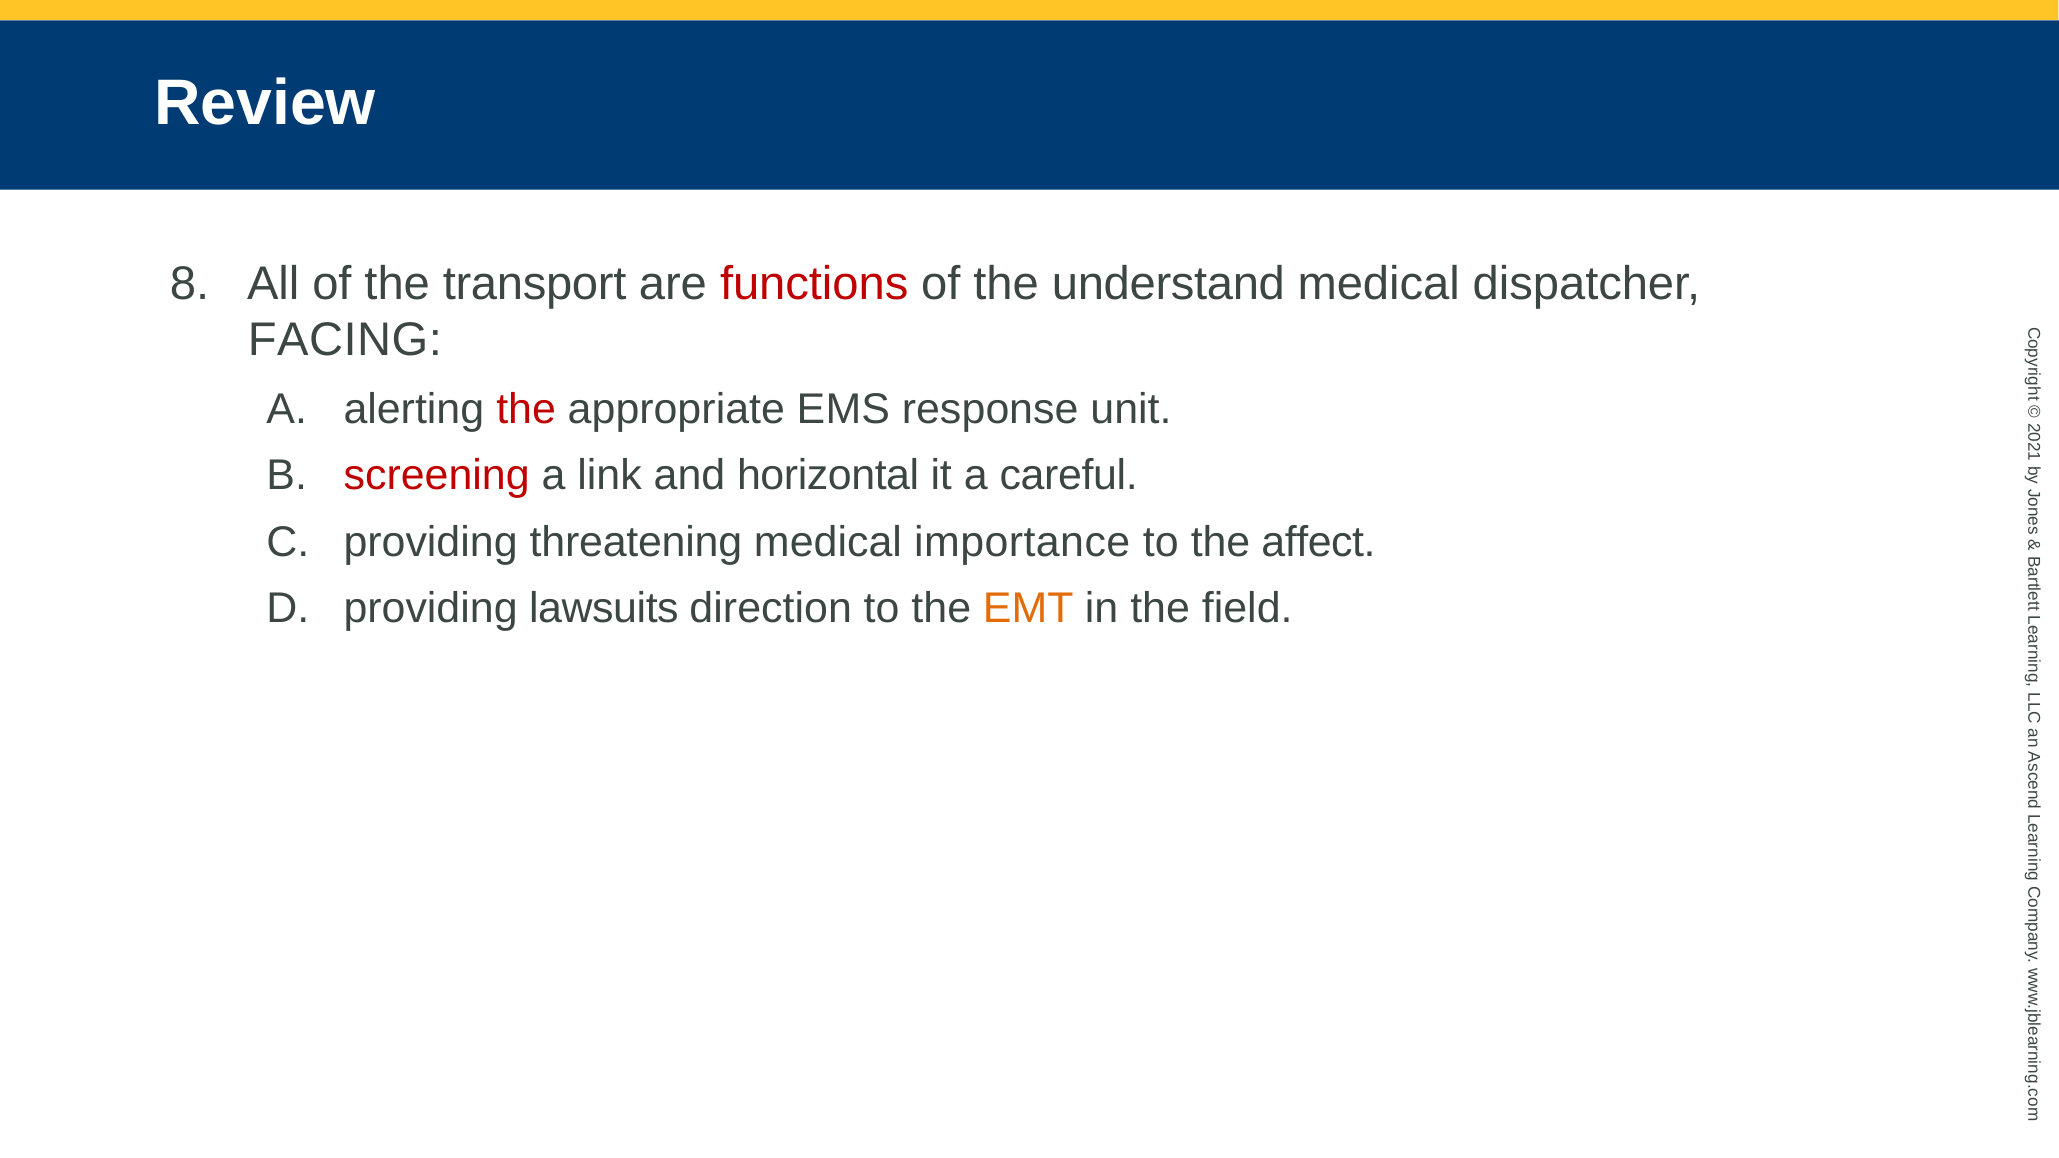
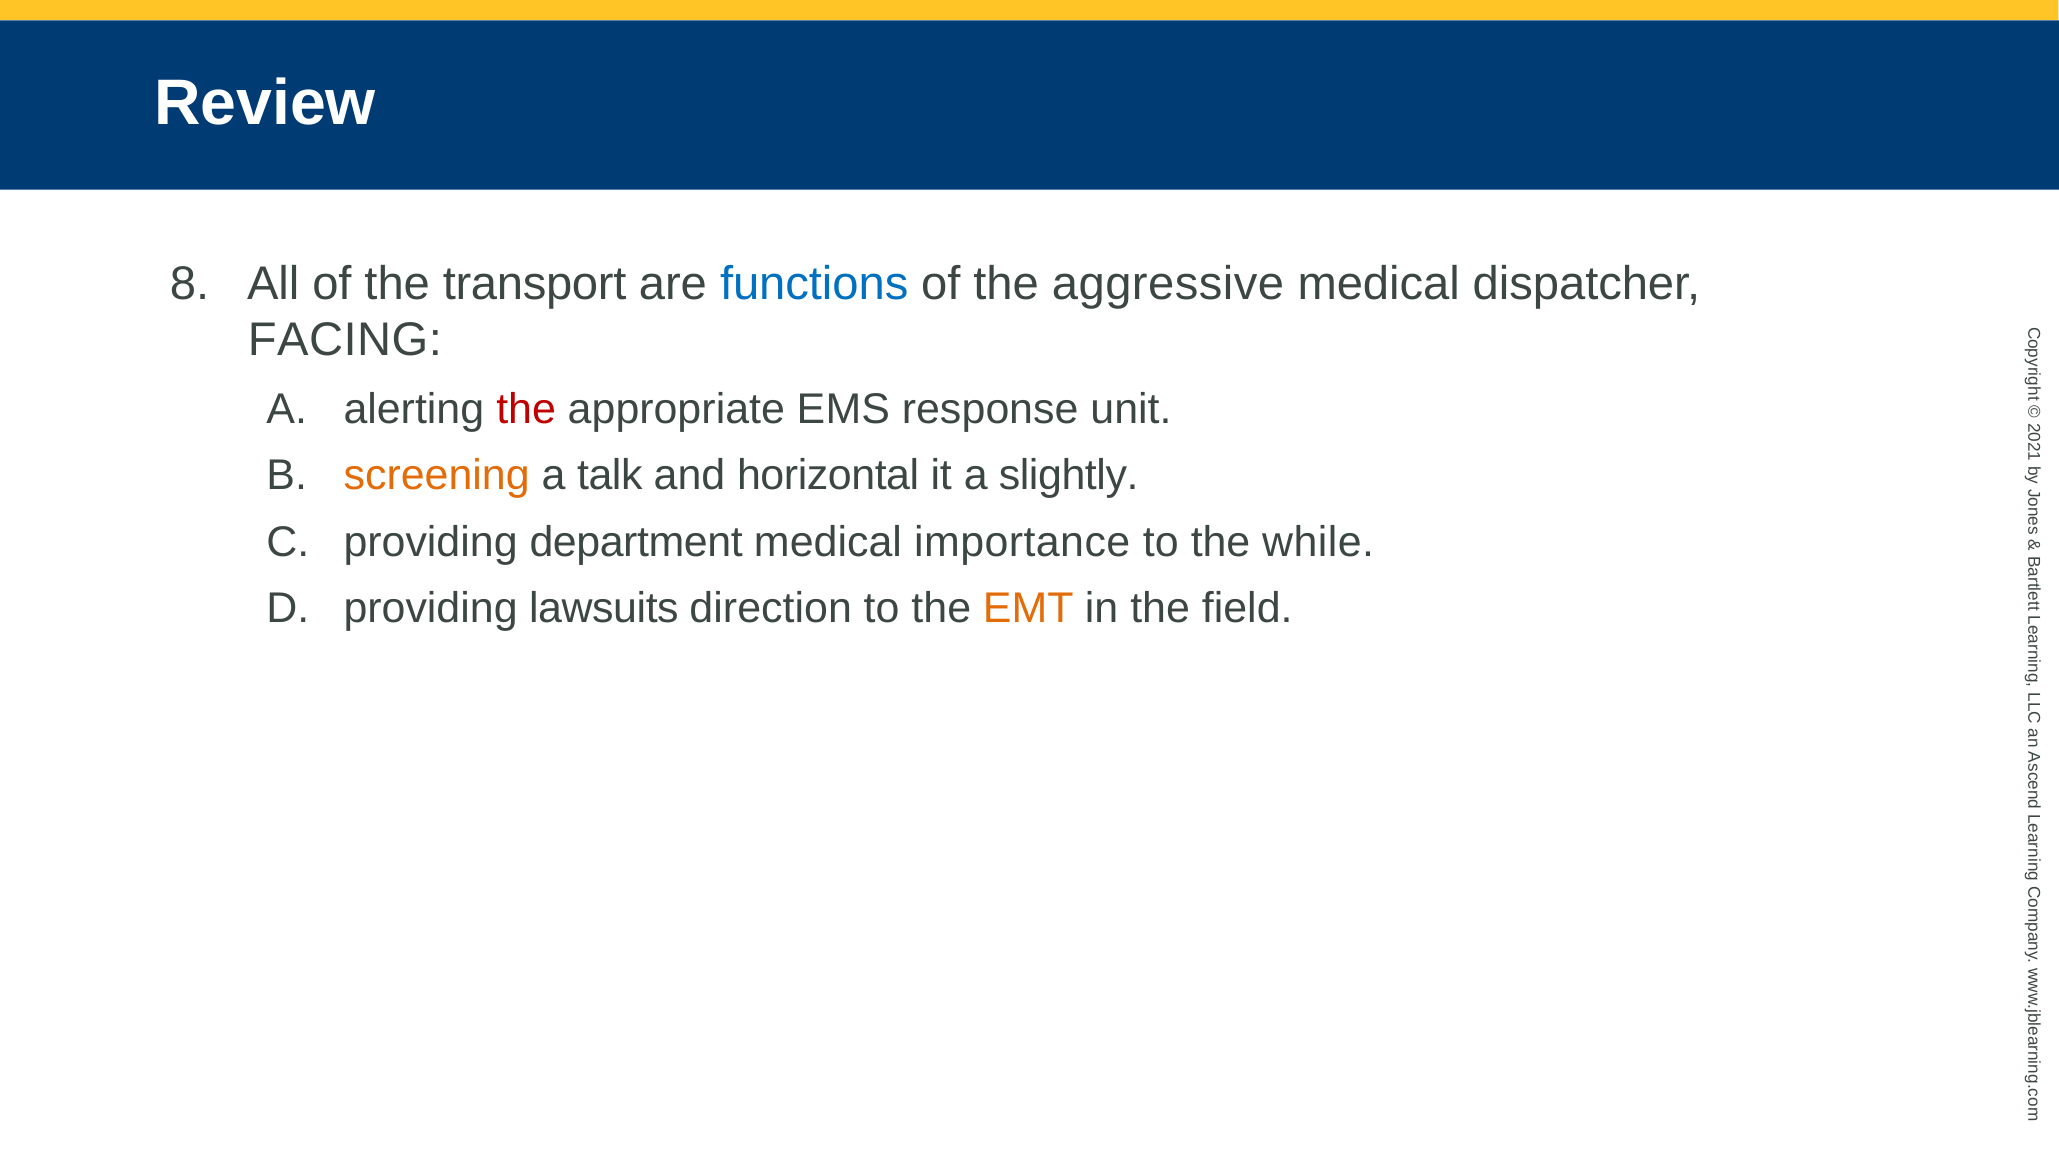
functions colour: red -> blue
understand: understand -> aggressive
screening colour: red -> orange
link: link -> talk
careful: careful -> slightly
threatening: threatening -> department
affect: affect -> while
